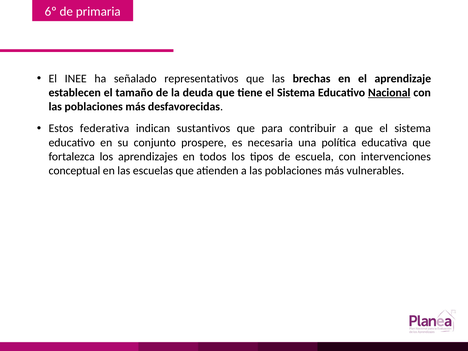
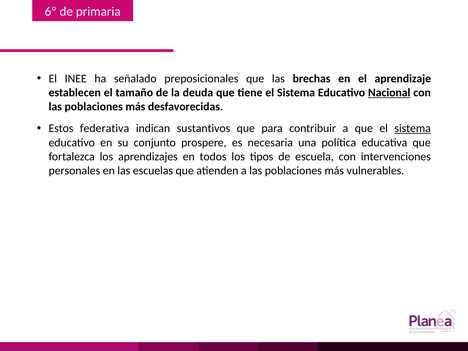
representativos: representativos -> preposicionales
sistema at (413, 128) underline: none -> present
conceptual: conceptual -> personales
